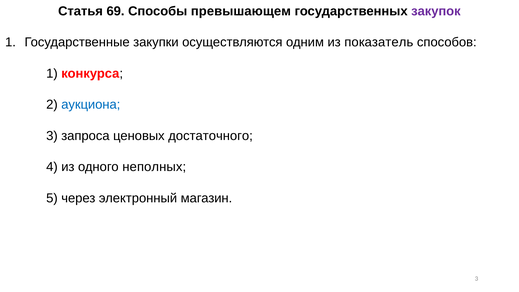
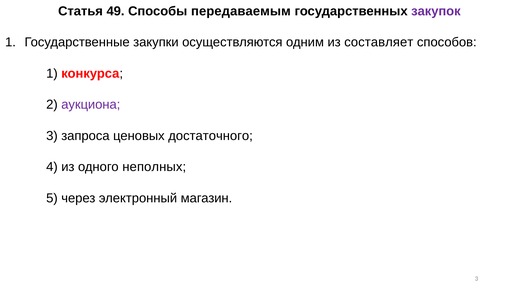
69: 69 -> 49
превышающем: превышающем -> передаваемым
показатель: показатель -> составляет
аукциона colour: blue -> purple
